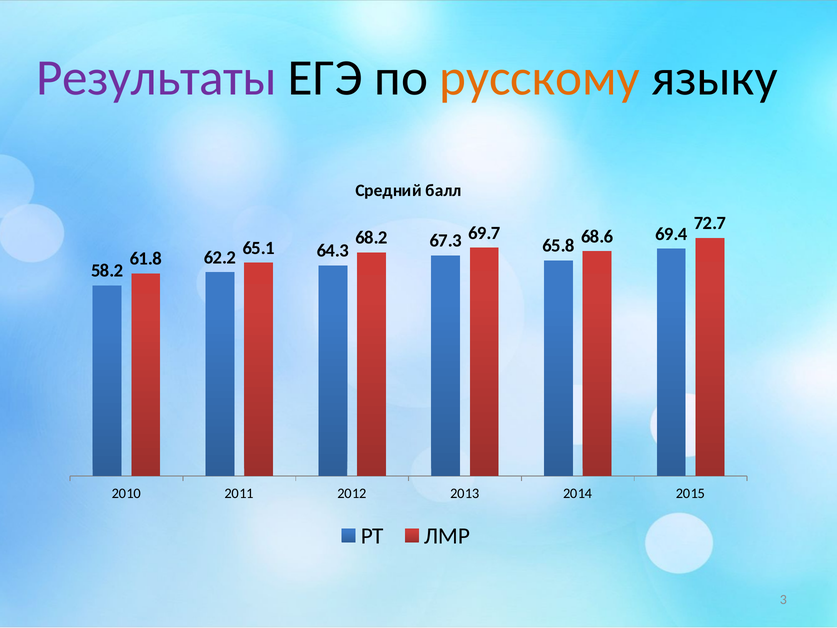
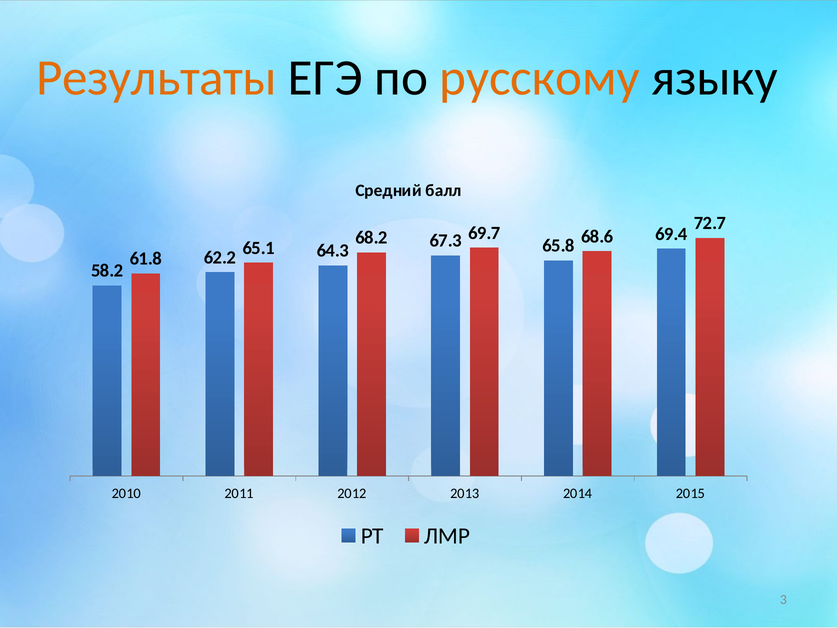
Результаты colour: purple -> orange
